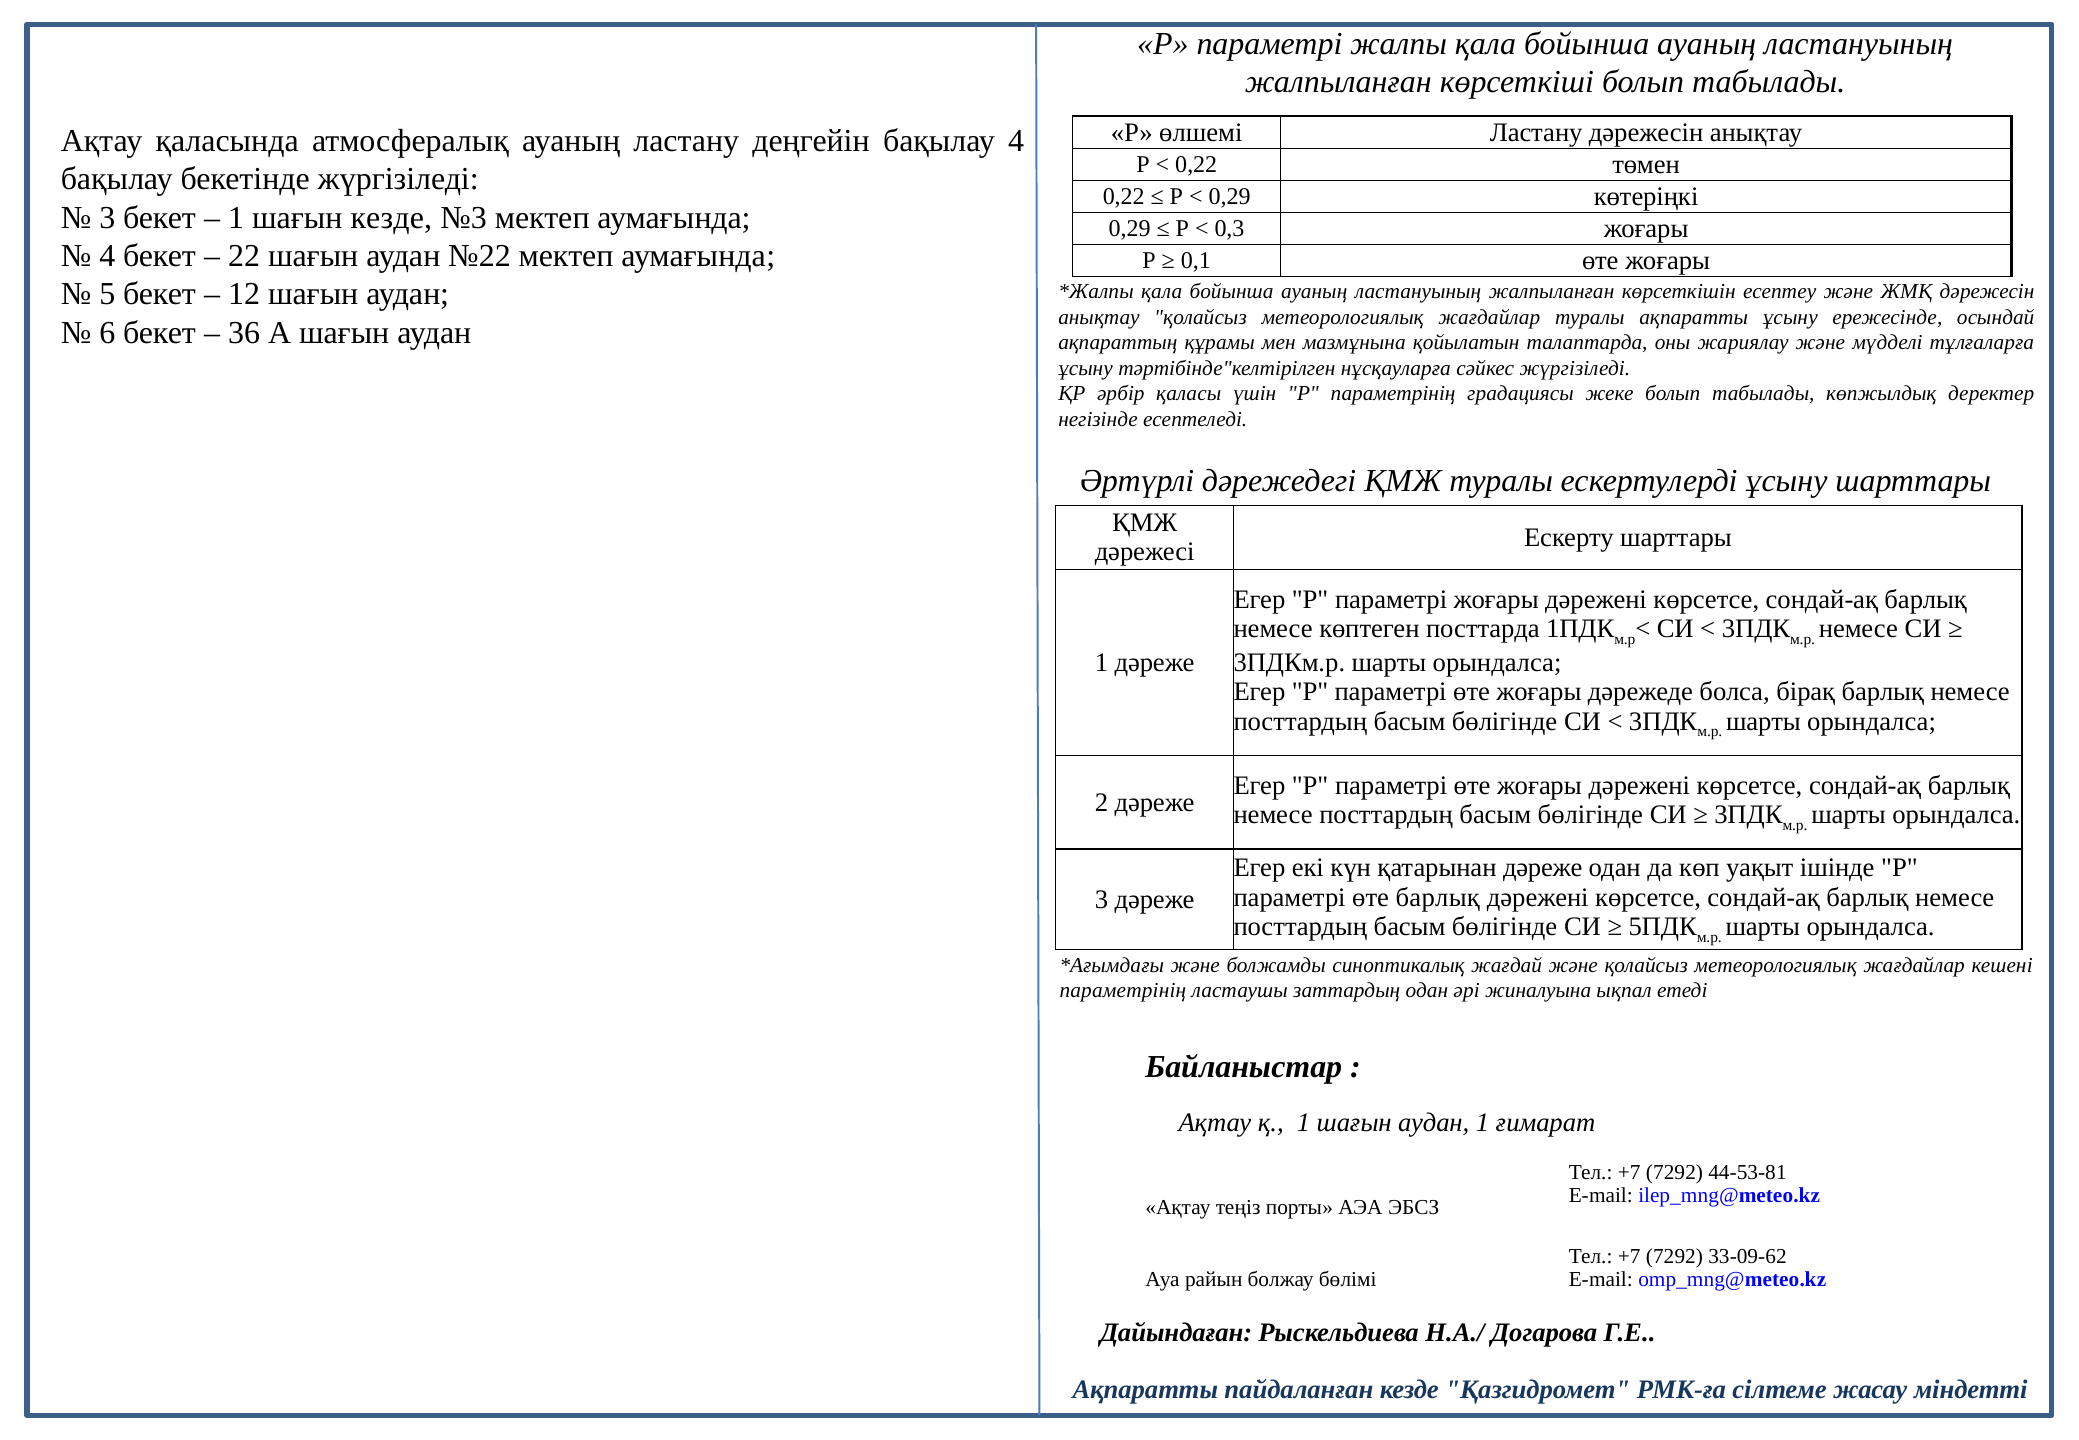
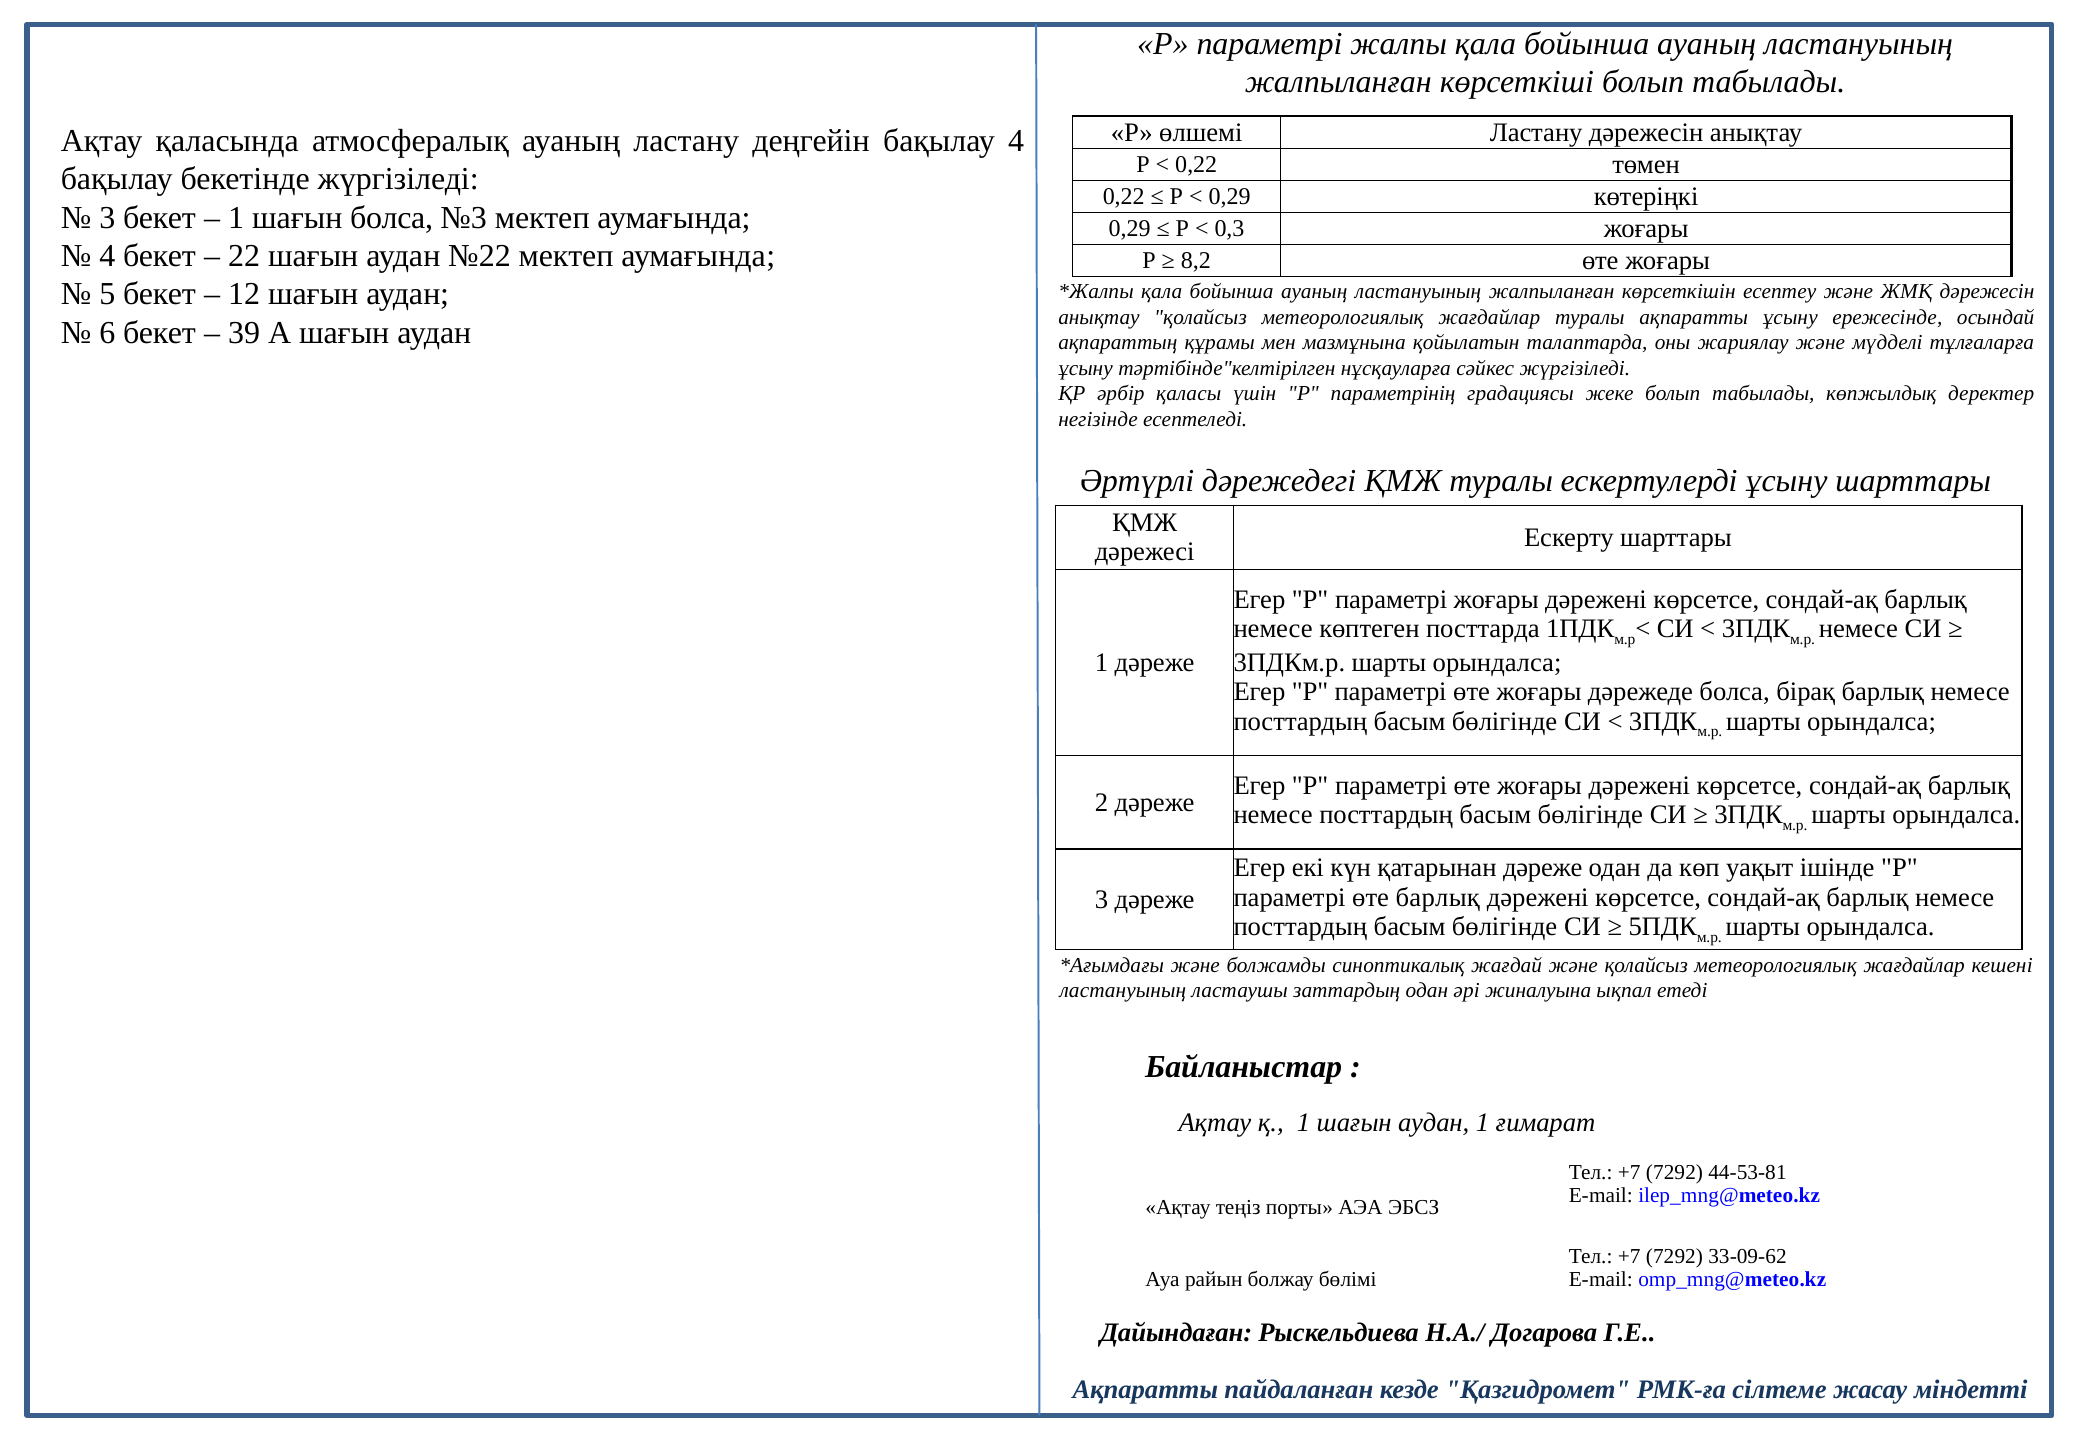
шағын кезде: кезде -> болса
0,1: 0,1 -> 8,2
36: 36 -> 39
параметрінің at (1123, 990): параметрінің -> ластануының
